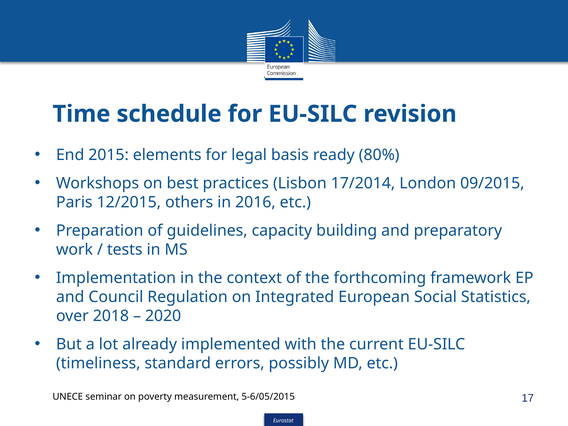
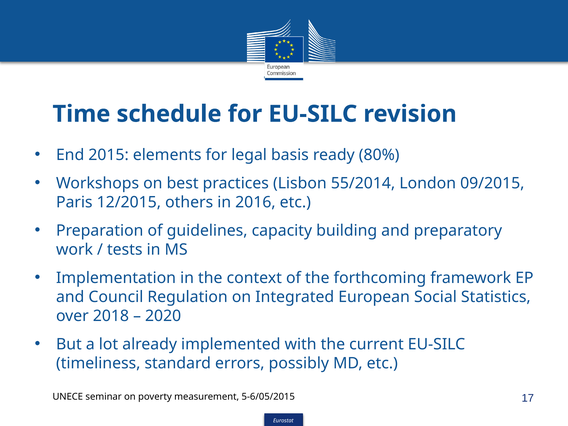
17/2014: 17/2014 -> 55/2014
